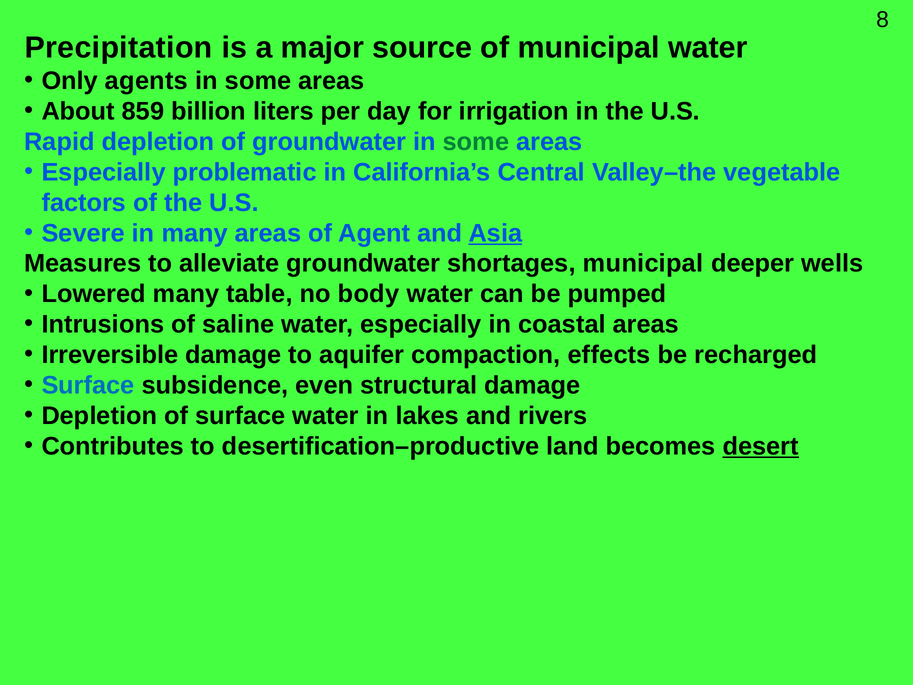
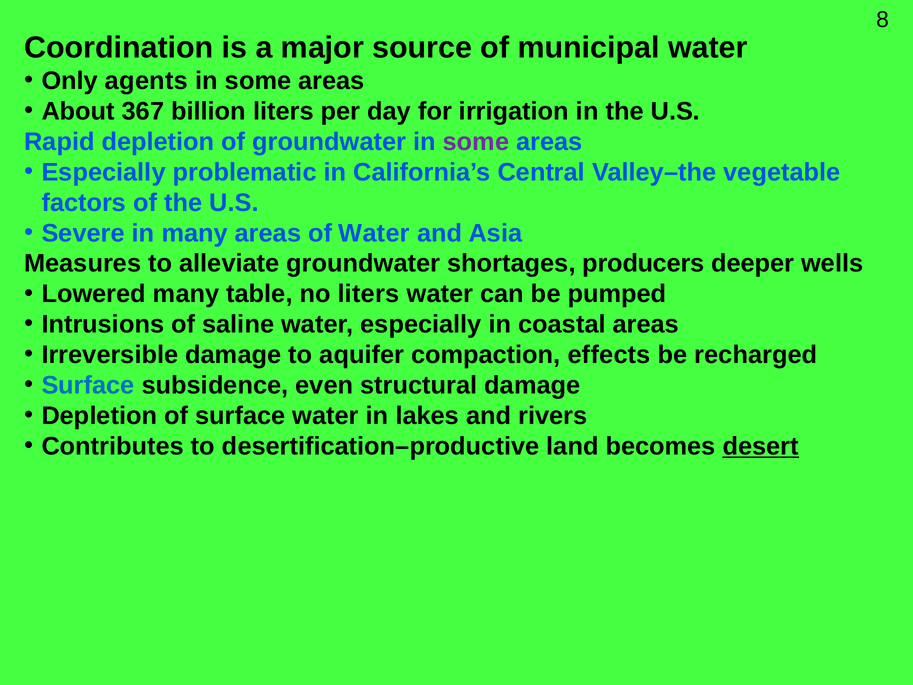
Precipitation: Precipitation -> Coordination
859: 859 -> 367
some at (476, 142) colour: green -> purple
of Agent: Agent -> Water
Asia underline: present -> none
shortages municipal: municipal -> producers
no body: body -> liters
